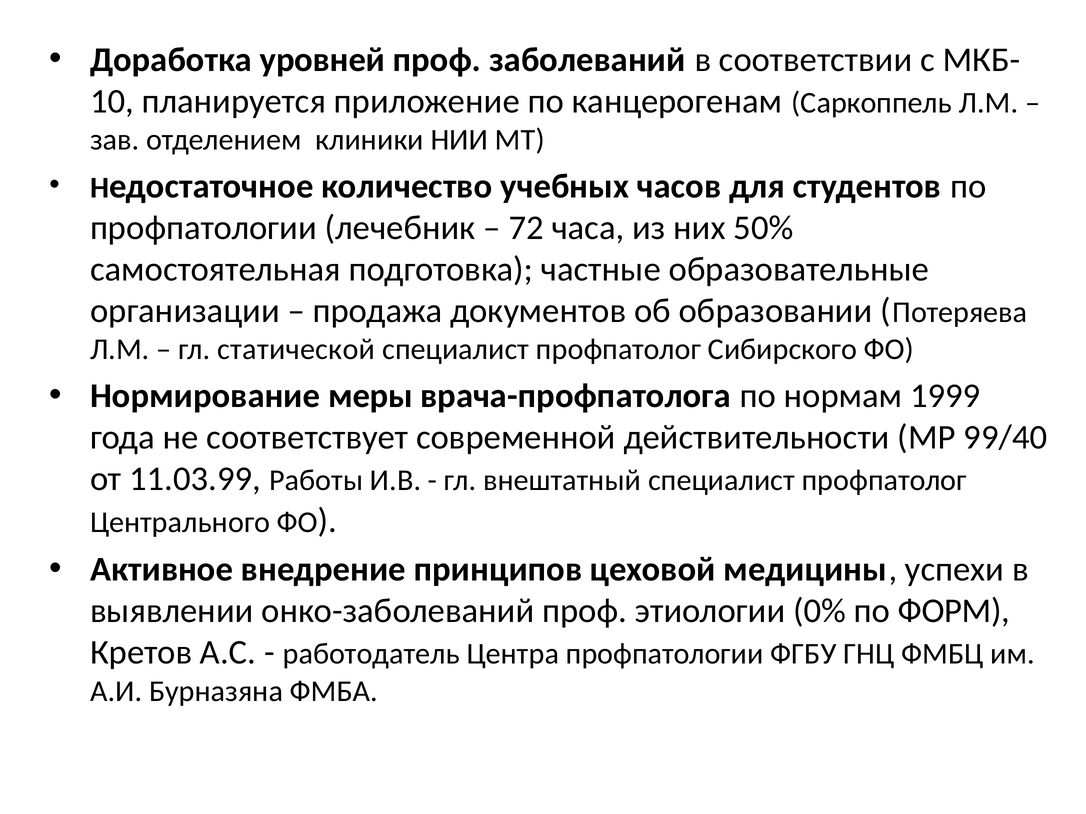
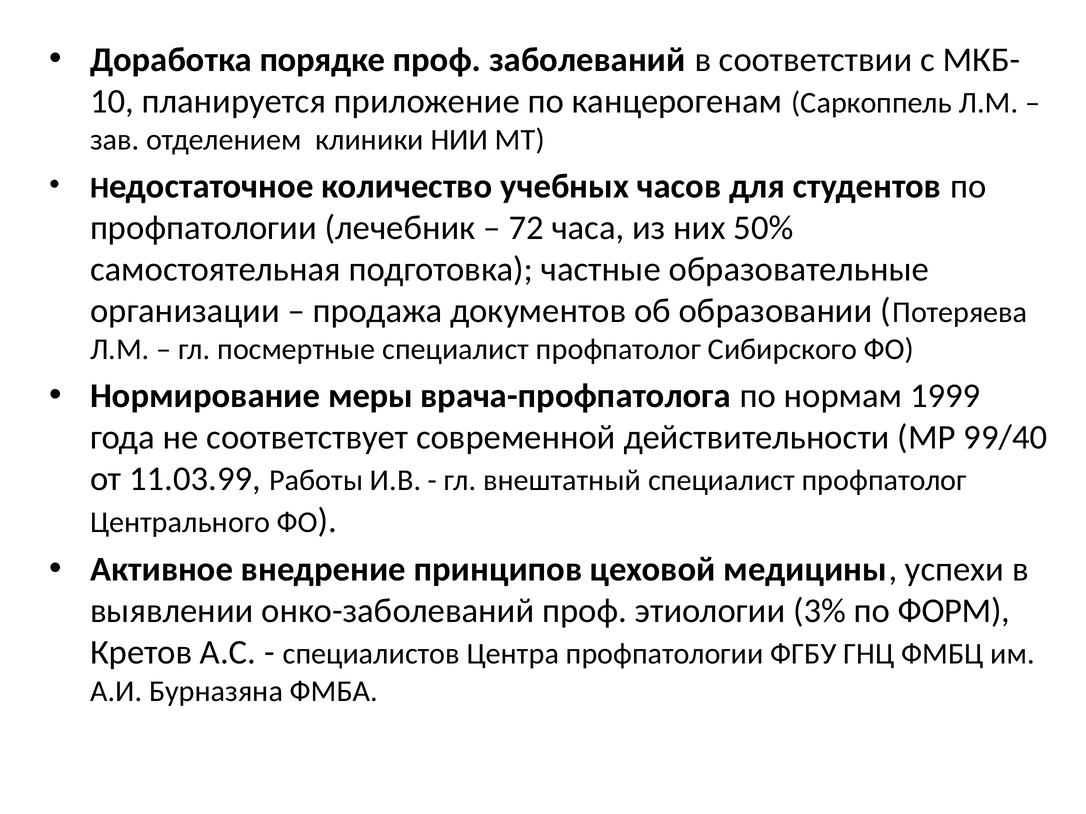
уровней: уровней -> порядке
статической: статической -> посмертные
0%: 0% -> 3%
работодатель: работодатель -> специалистов
